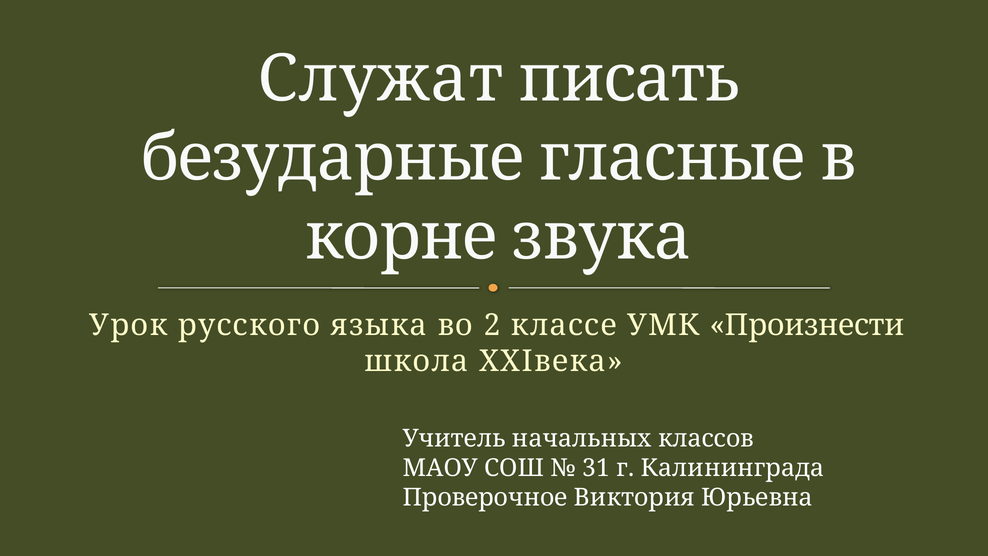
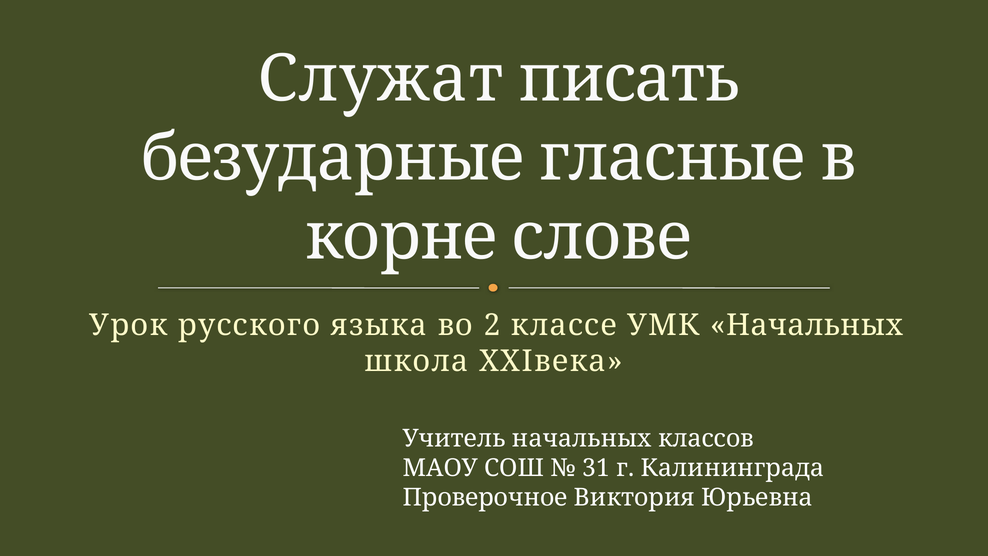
звука: звука -> слове
УМК Произнести: Произнести -> Начальных
